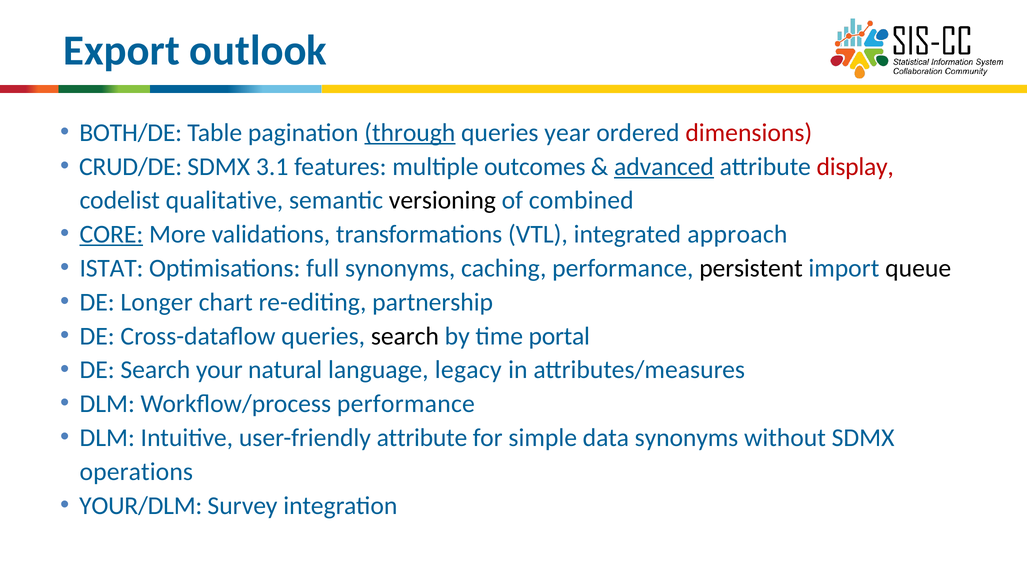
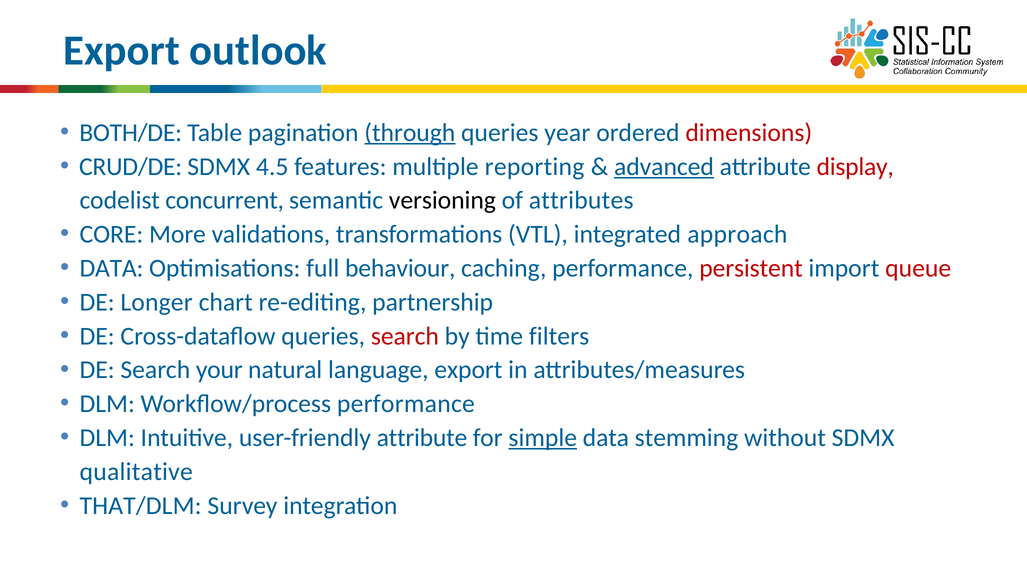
3.1: 3.1 -> 4.5
outcomes: outcomes -> reporting
qualitative: qualitative -> concurrent
combined: combined -> attributes
CORE underline: present -> none
ISTAT at (111, 268): ISTAT -> DATA
full synonyms: synonyms -> behaviour
persistent colour: black -> red
queue colour: black -> red
search at (405, 336) colour: black -> red
portal: portal -> filters
language legacy: legacy -> export
simple underline: none -> present
data synonyms: synonyms -> stemming
operations: operations -> qualitative
YOUR/DLM: YOUR/DLM -> THAT/DLM
